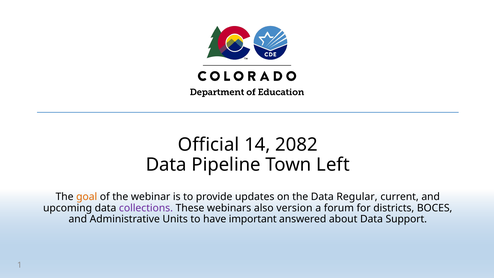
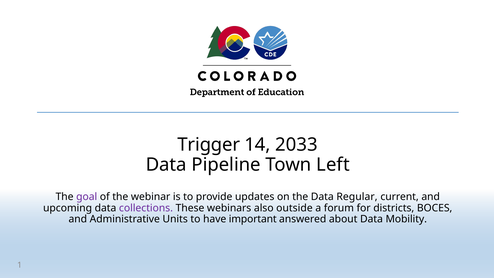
Official: Official -> Trigger
2082: 2082 -> 2033
goal colour: orange -> purple
version: version -> outside
Support: Support -> Mobility
